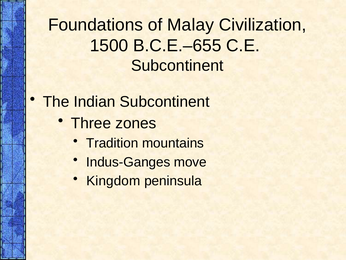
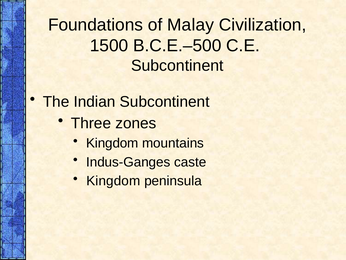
B.C.E.–655: B.C.E.–655 -> B.C.E.–500
Tradition at (112, 143): Tradition -> Kingdom
move: move -> caste
